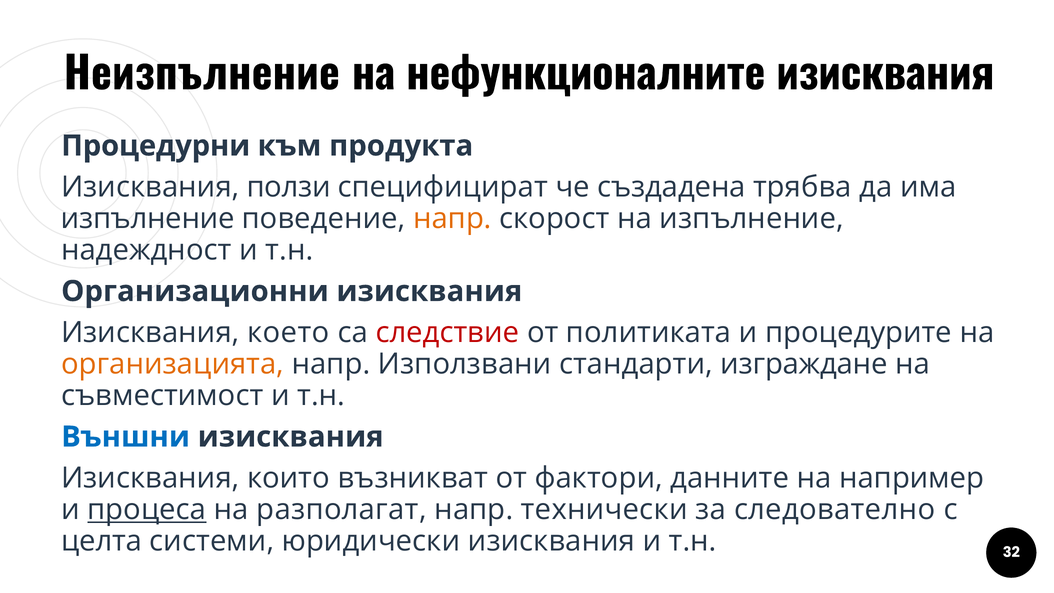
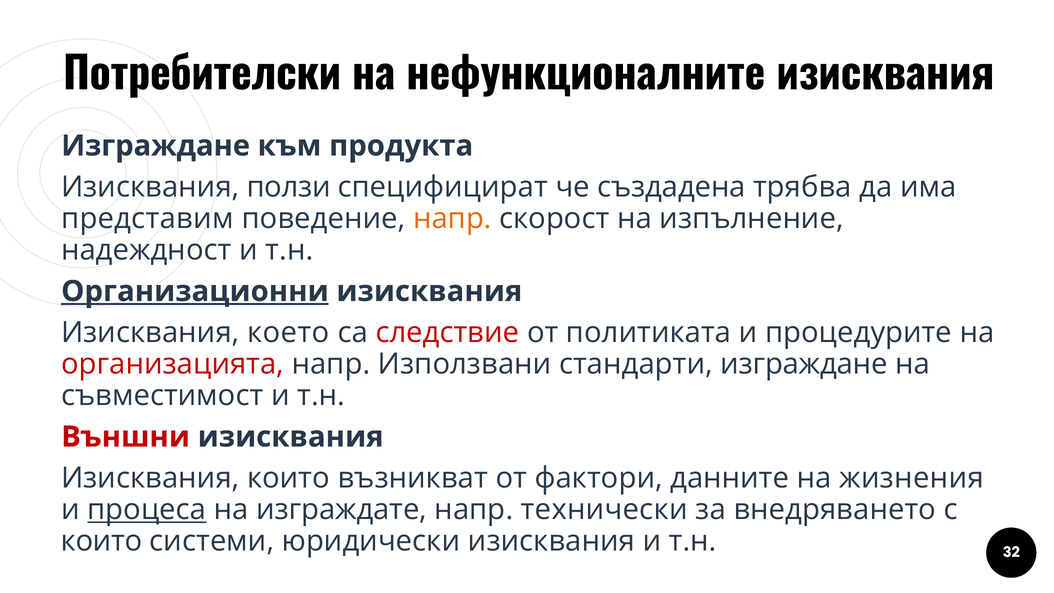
Неизпълнение: Неизпълнение -> Потребителски
Процедурни at (156, 146): Процедурни -> Изграждане
изпълнение at (148, 219): изпълнение -> представим
Организационни underline: none -> present
организацията colour: orange -> red
Външни colour: blue -> red
например: например -> жизнения
разполагат: разполагат -> изграждате
следователно: следователно -> внедряването
целта at (102, 541): целта -> които
